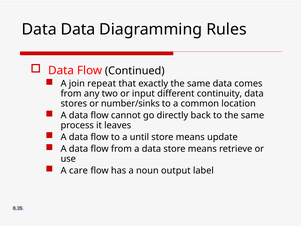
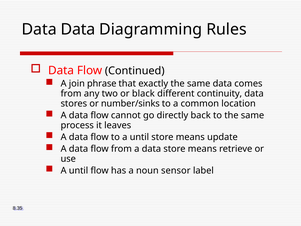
repeat: repeat -> phrase
input: input -> black
care at (78, 170): care -> until
output: output -> sensor
